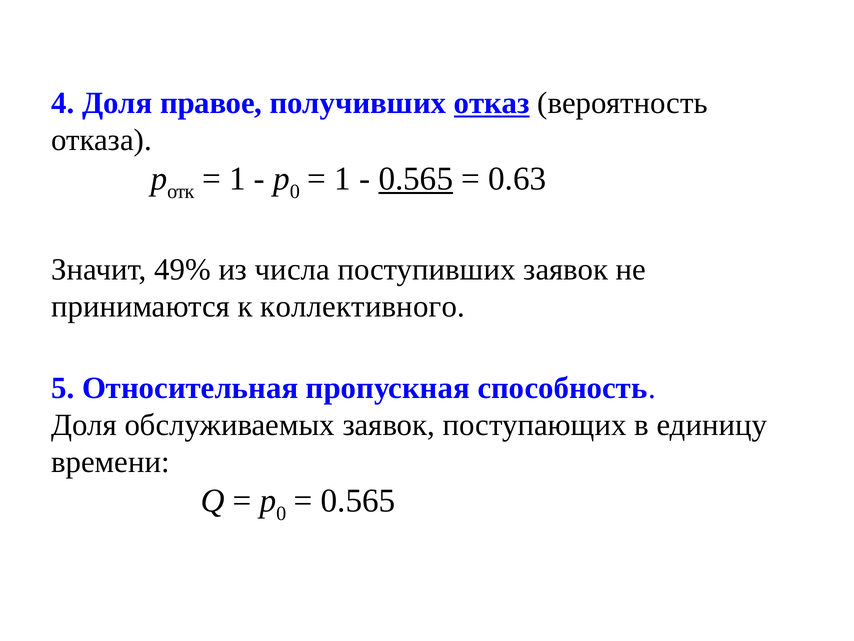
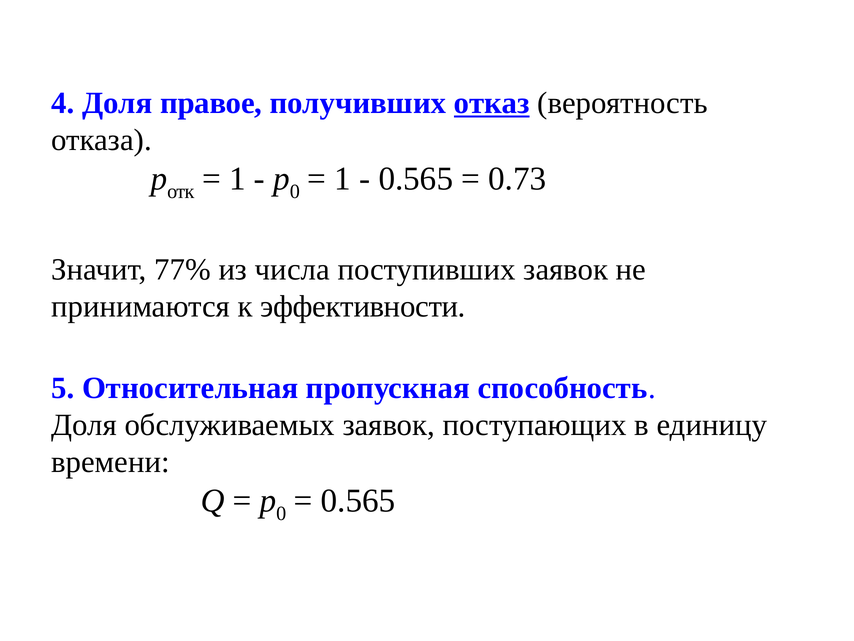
0.565 at (416, 179) underline: present -> none
0.63: 0.63 -> 0.73
49%: 49% -> 77%
коллективного: коллективного -> эффективности
